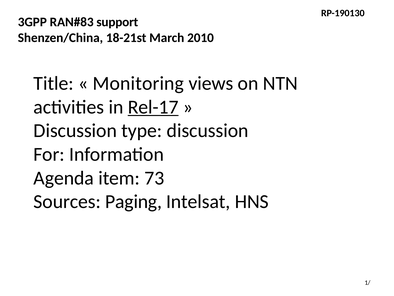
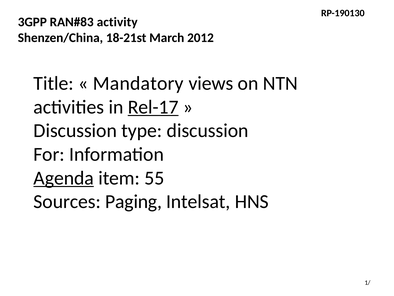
support: support -> activity
2010: 2010 -> 2012
Monitoring: Monitoring -> Mandatory
Agenda underline: none -> present
73: 73 -> 55
